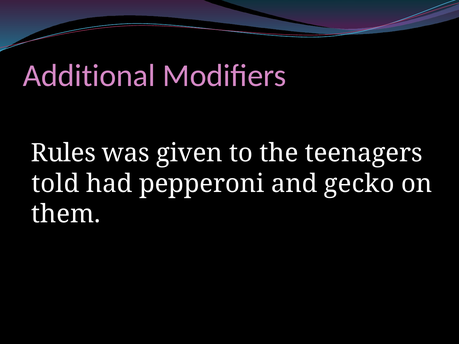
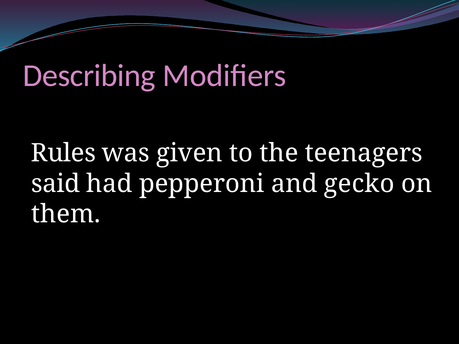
Additional: Additional -> Describing
told: told -> said
